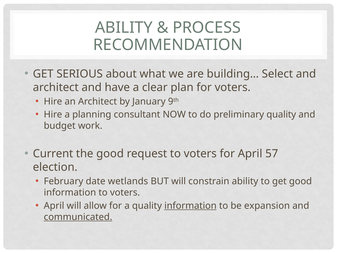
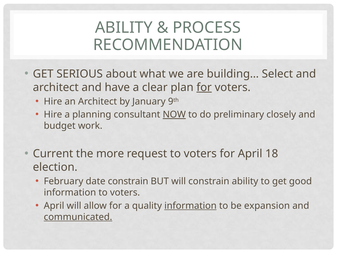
for at (204, 87) underline: none -> present
NOW underline: none -> present
preliminary quality: quality -> closely
the good: good -> more
57: 57 -> 18
date wetlands: wetlands -> constrain
